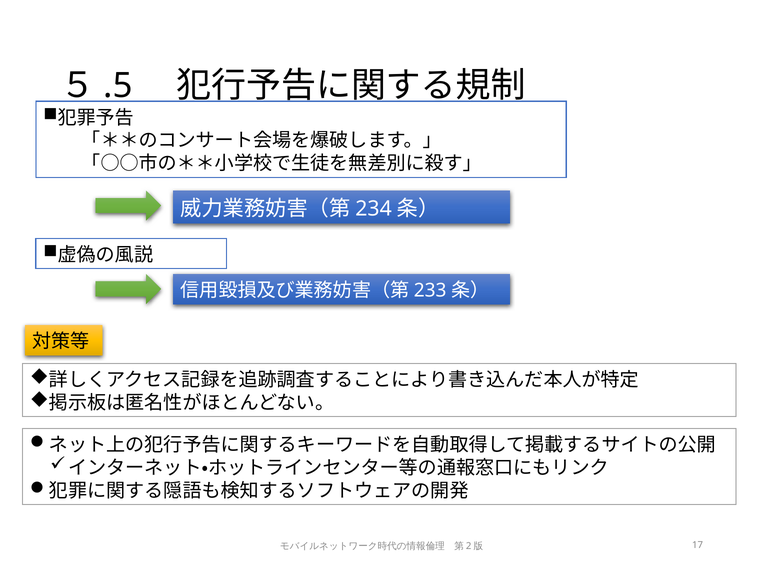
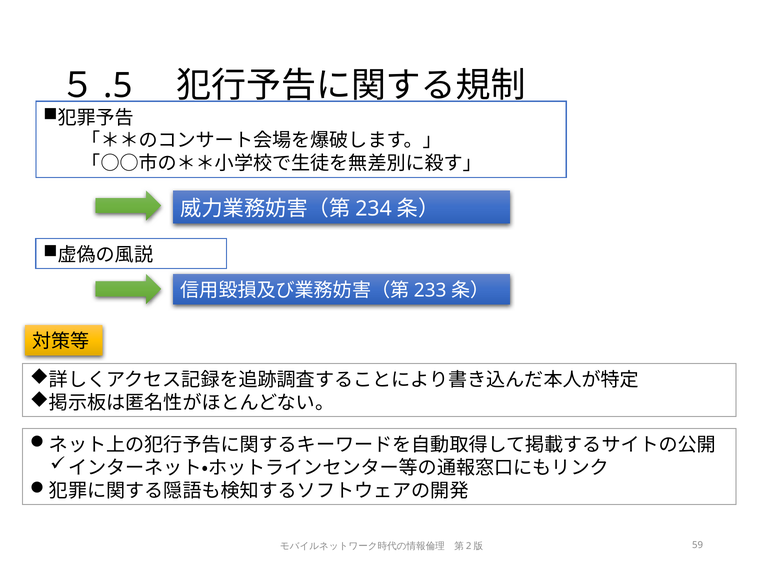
17: 17 -> 59
